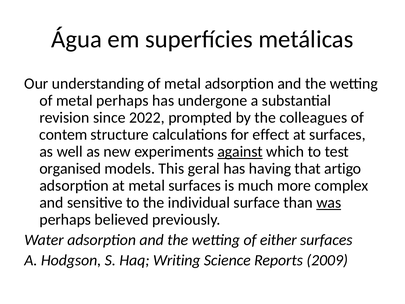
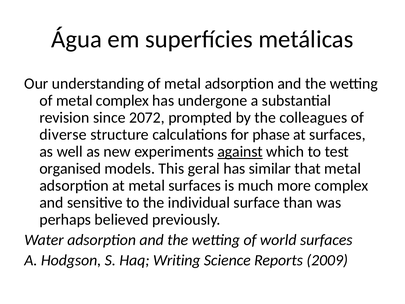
metal perhaps: perhaps -> complex
2022: 2022 -> 2072
contem: contem -> diverse
effect: effect -> phase
having: having -> similar
that artigo: artigo -> metal
was underline: present -> none
either: either -> world
